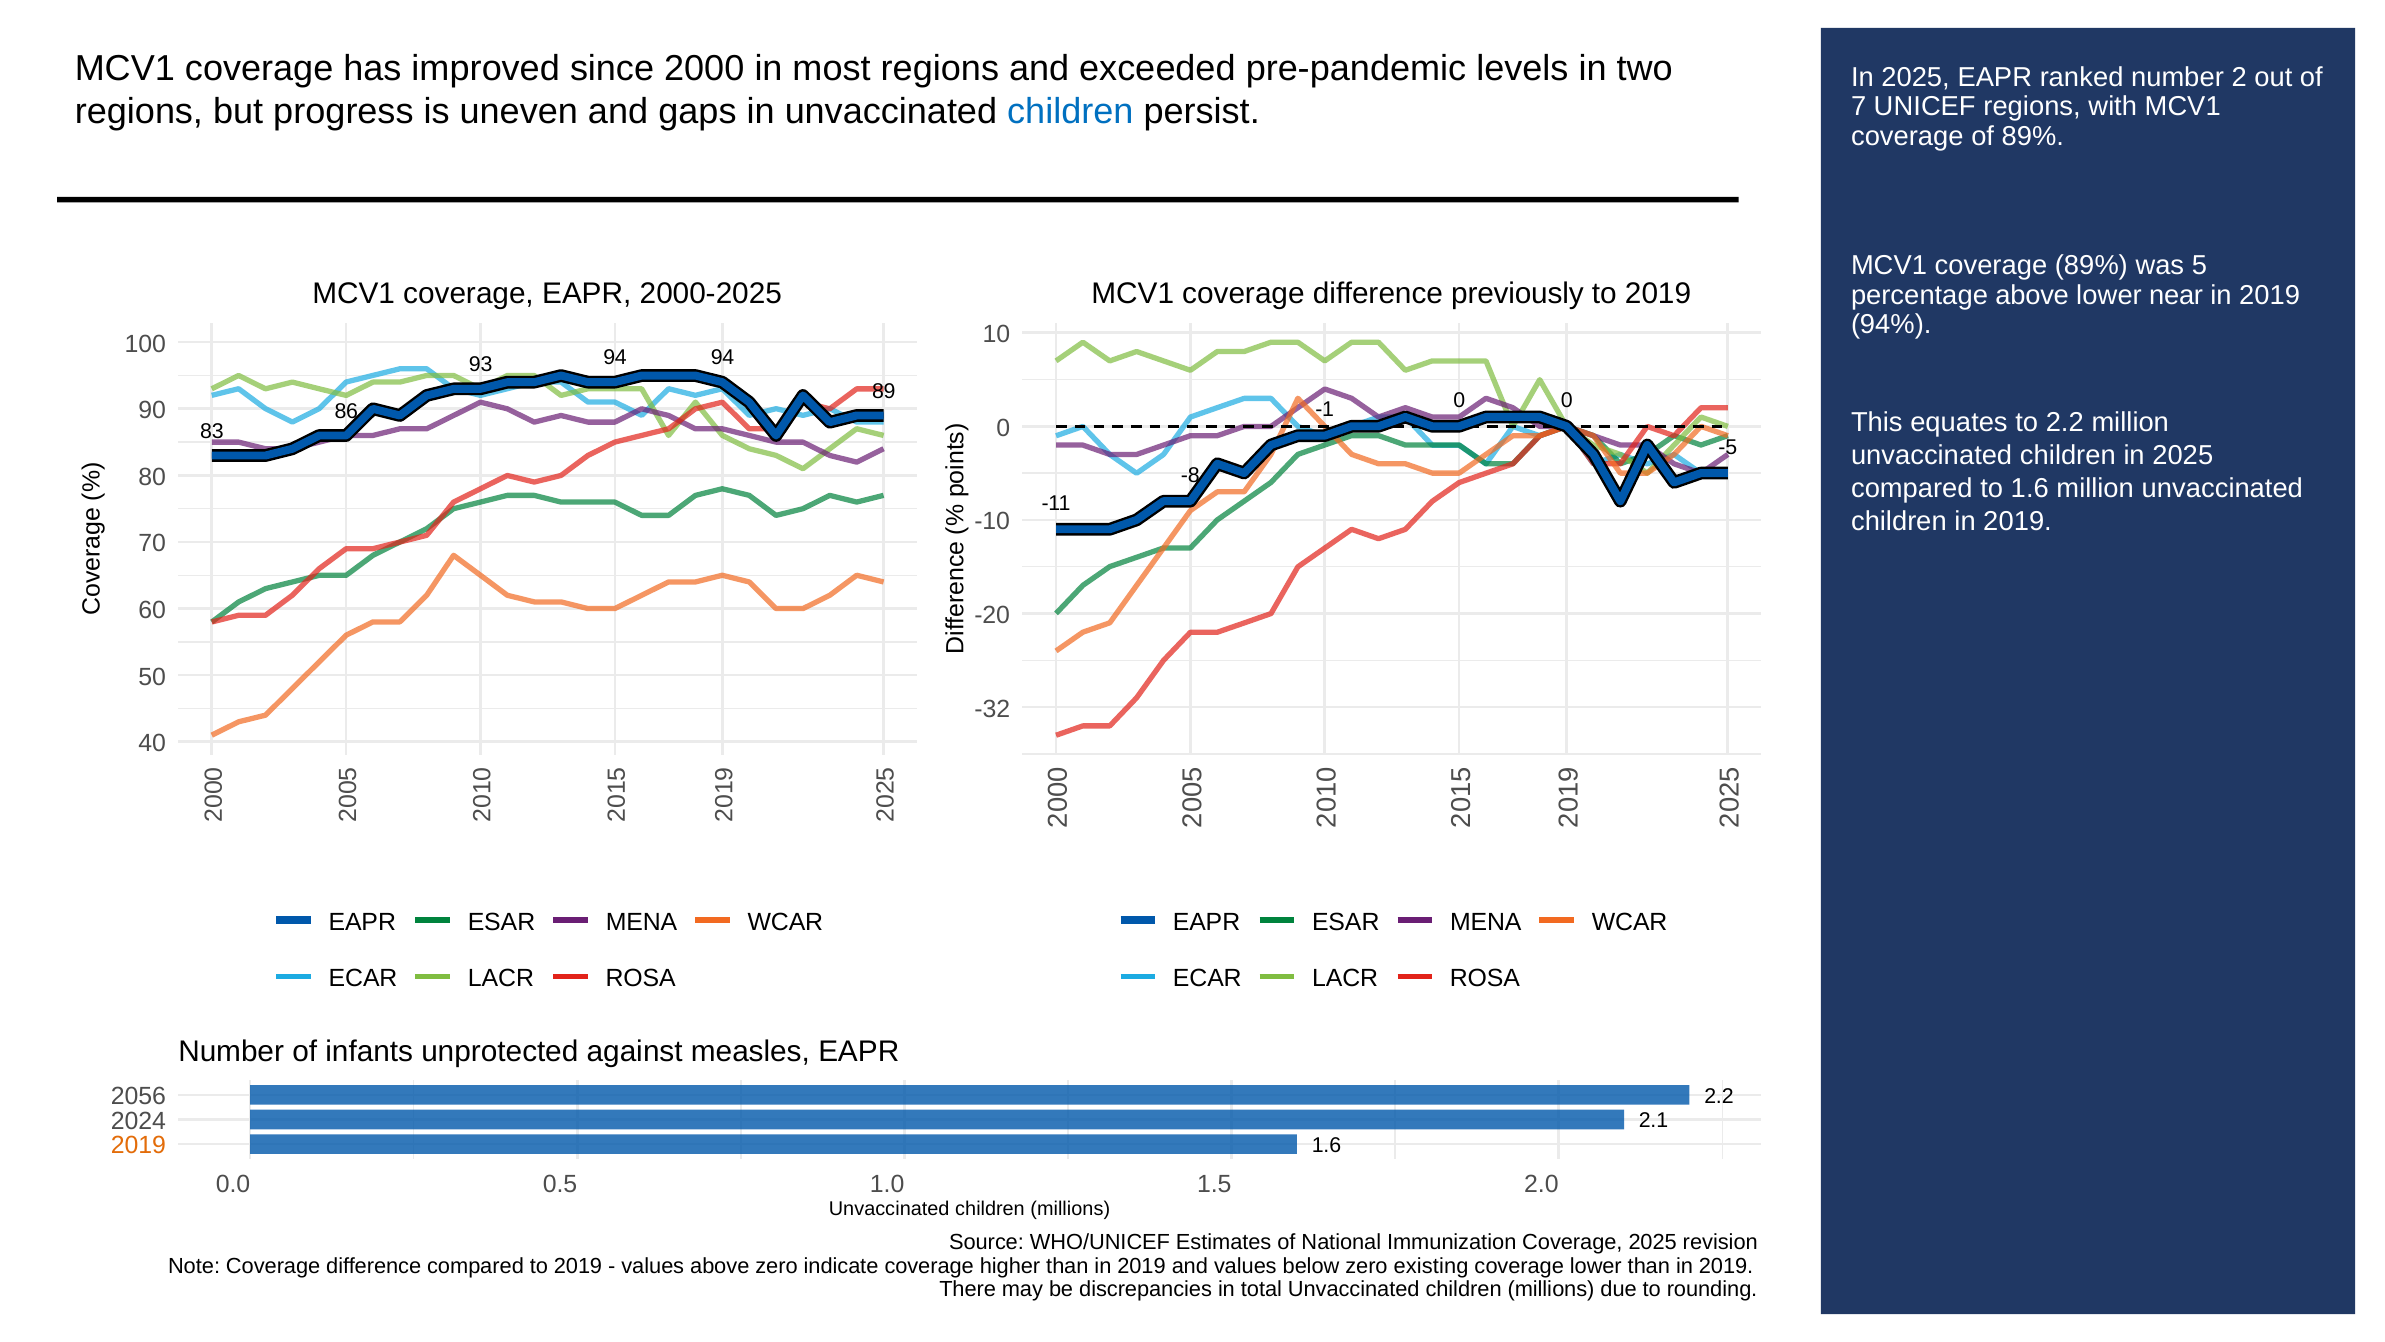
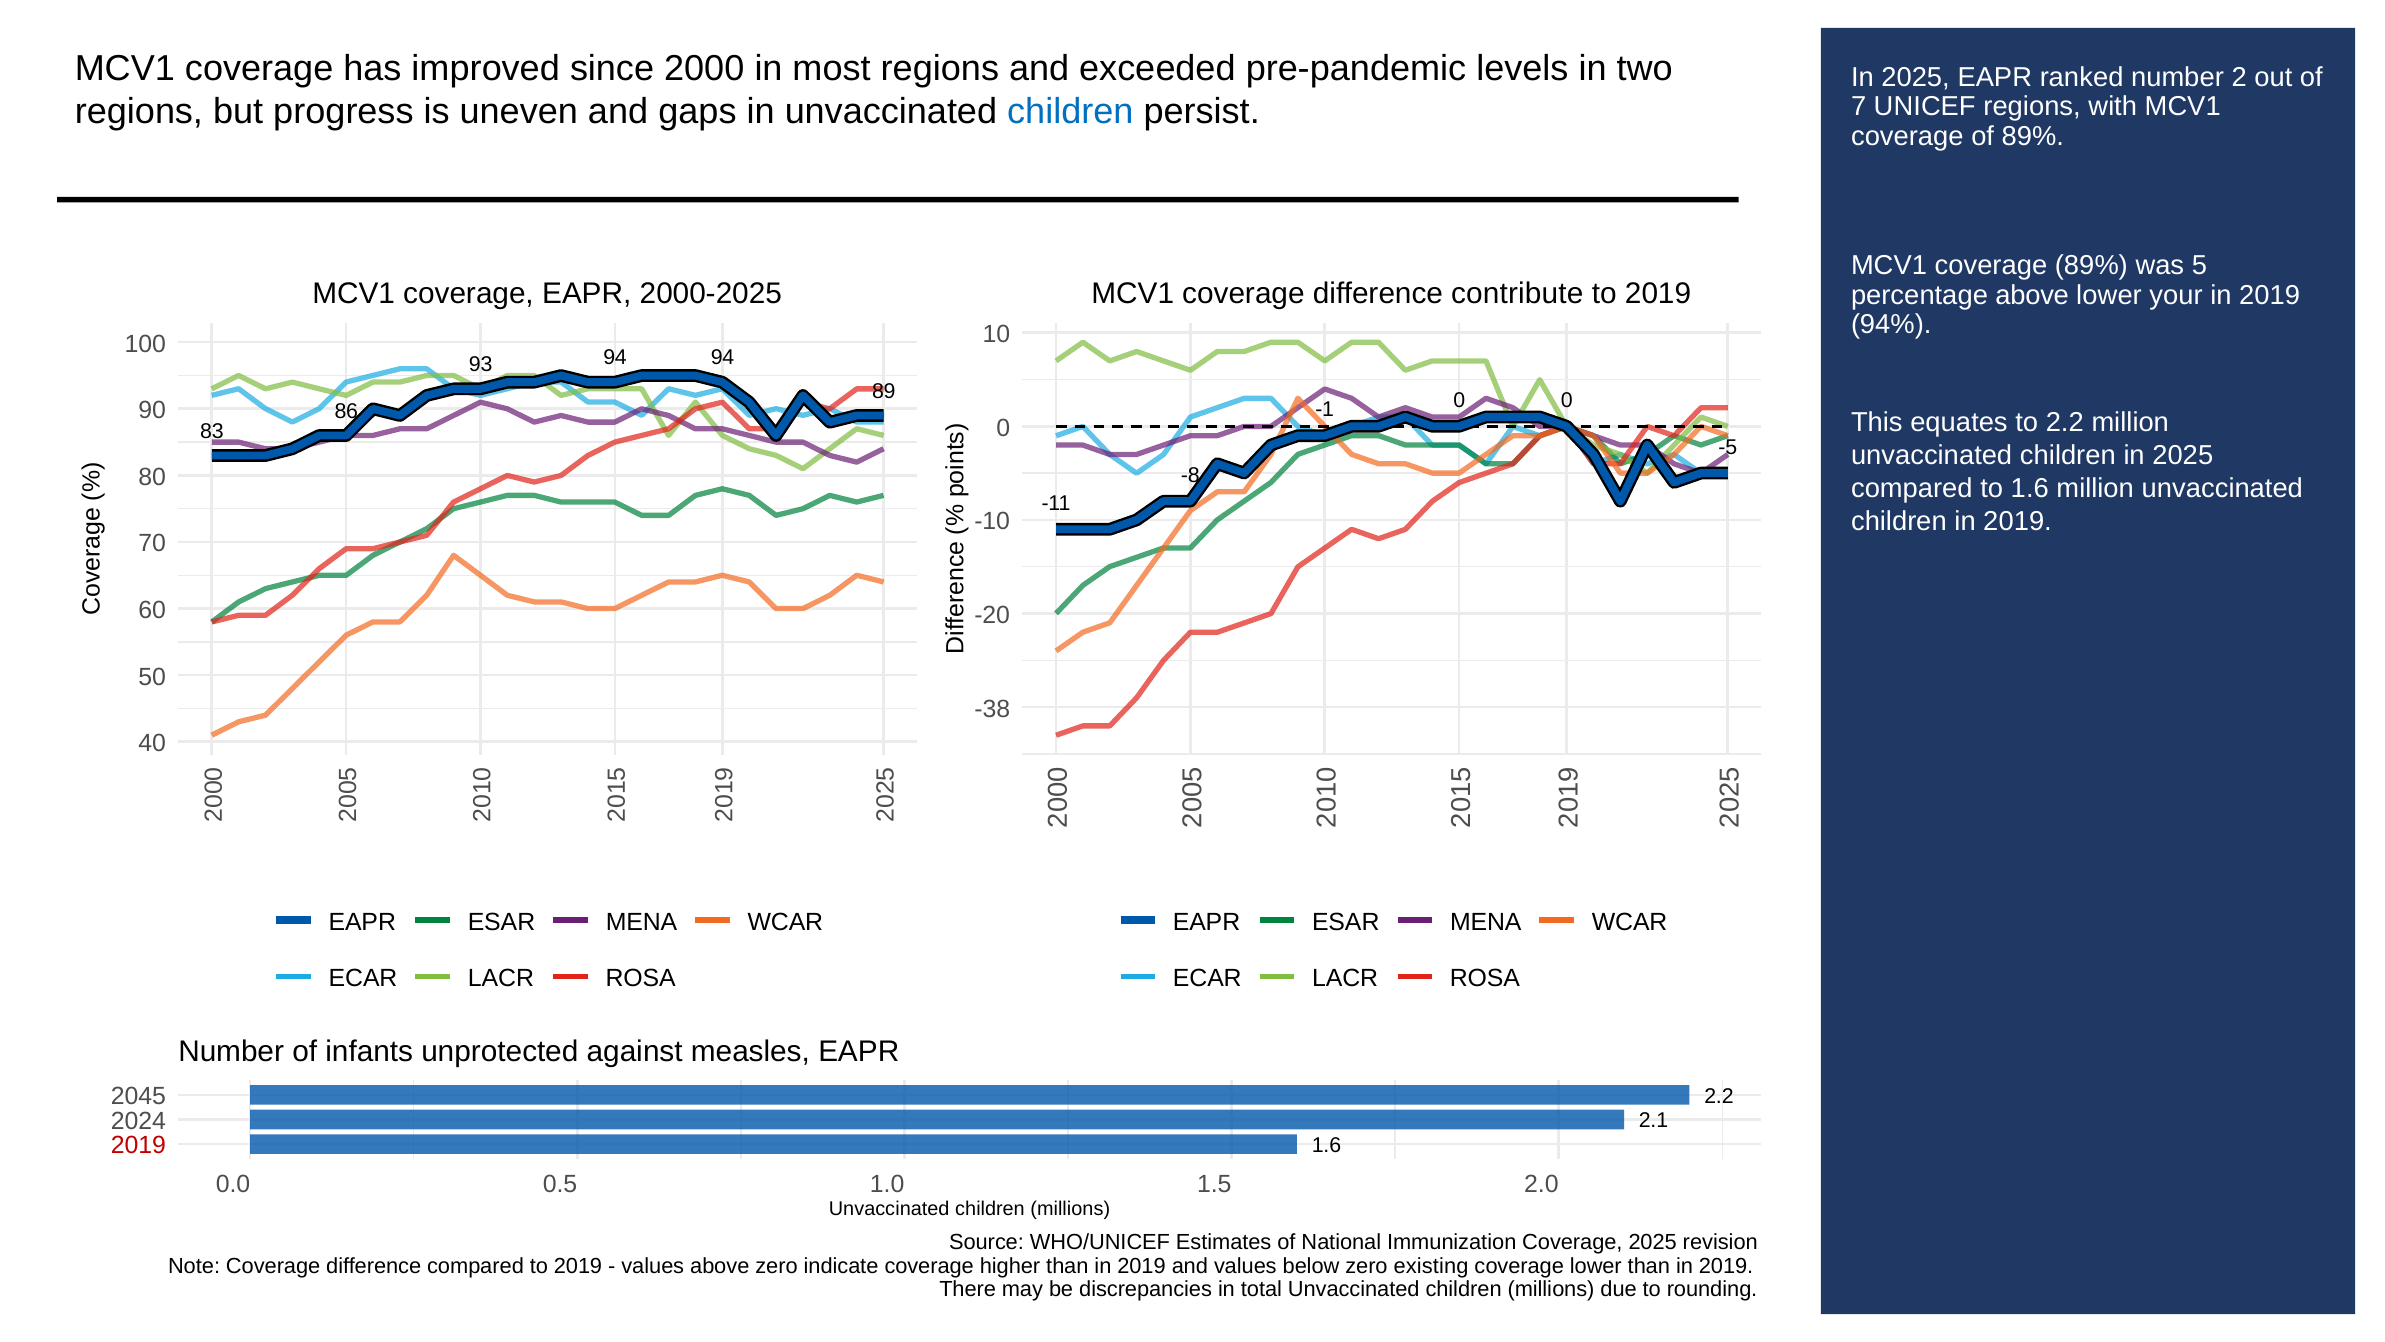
previously: previously -> contribute
near: near -> your
-32: -32 -> -38
2056: 2056 -> 2045
2019 at (138, 1145) colour: orange -> red
